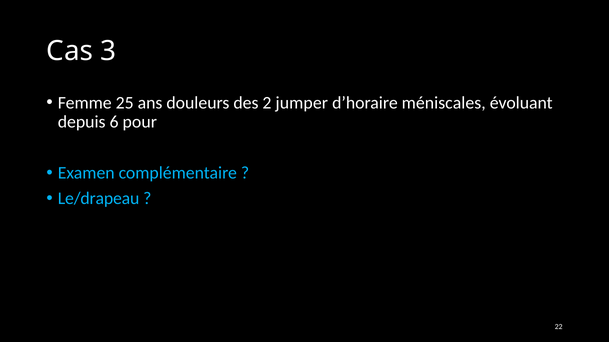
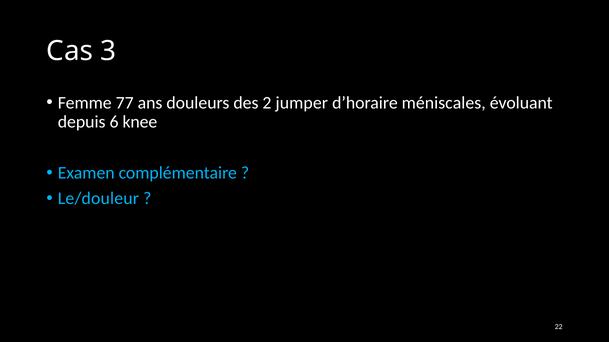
25: 25 -> 77
pour: pour -> knee
Le/drapeau: Le/drapeau -> Le/douleur
